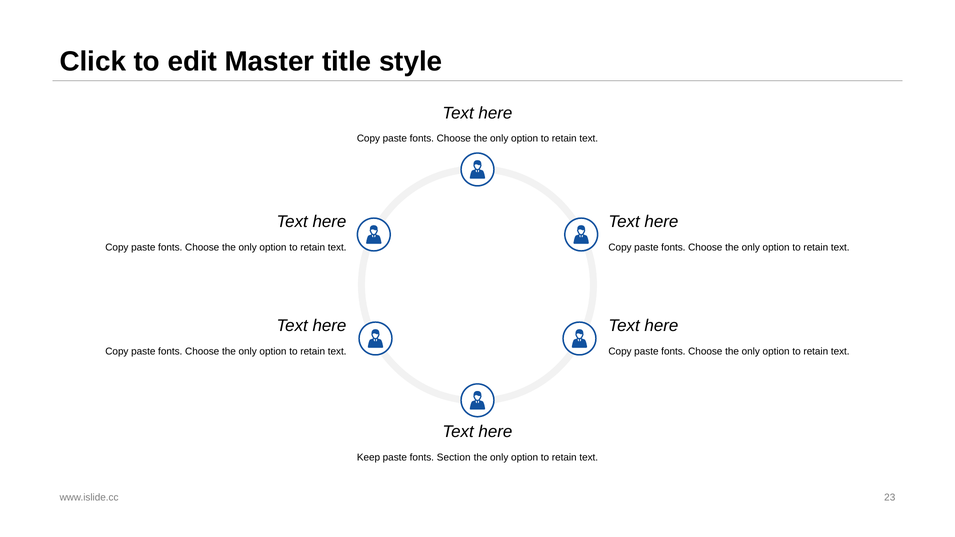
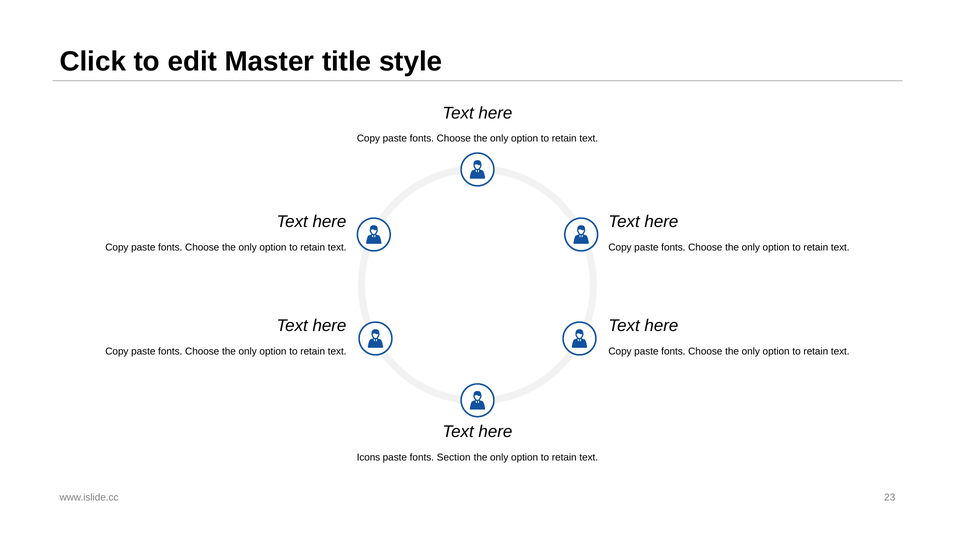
Keep: Keep -> Icons
